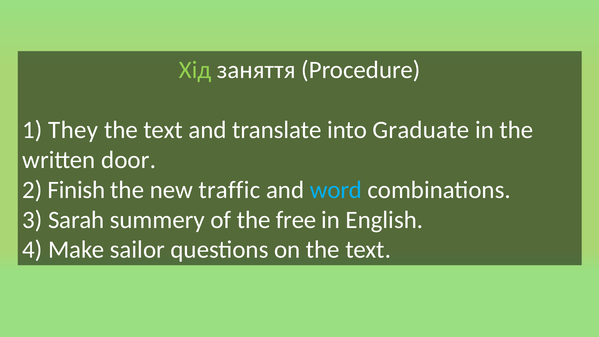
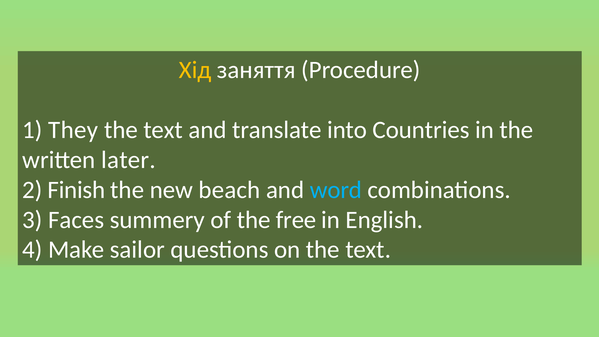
Хід colour: light green -> yellow
Graduate: Graduate -> Countries
door: door -> later
traffic: traffic -> beach
Sarah: Sarah -> Faces
